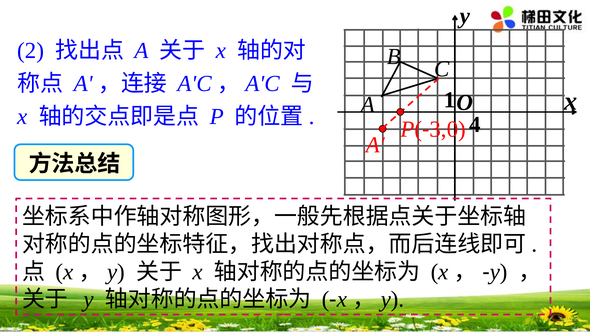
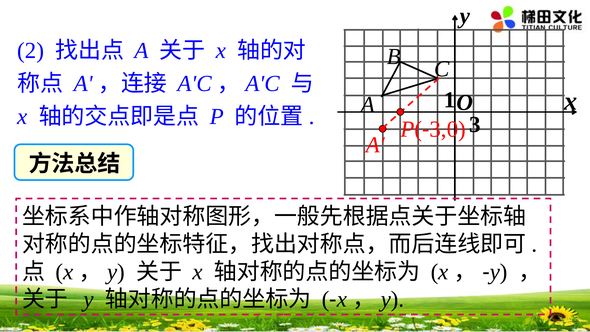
4: 4 -> 3
